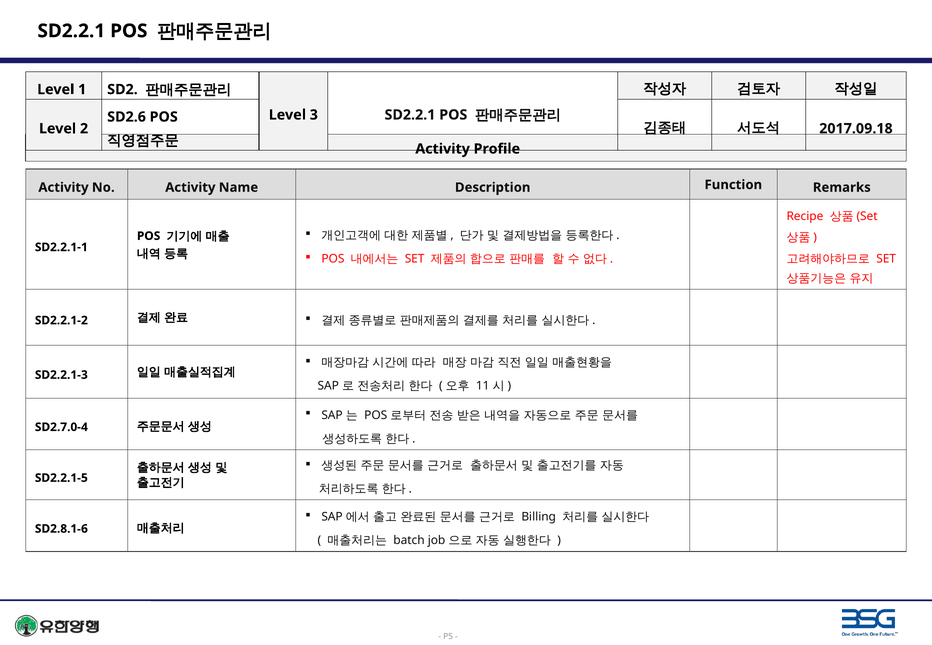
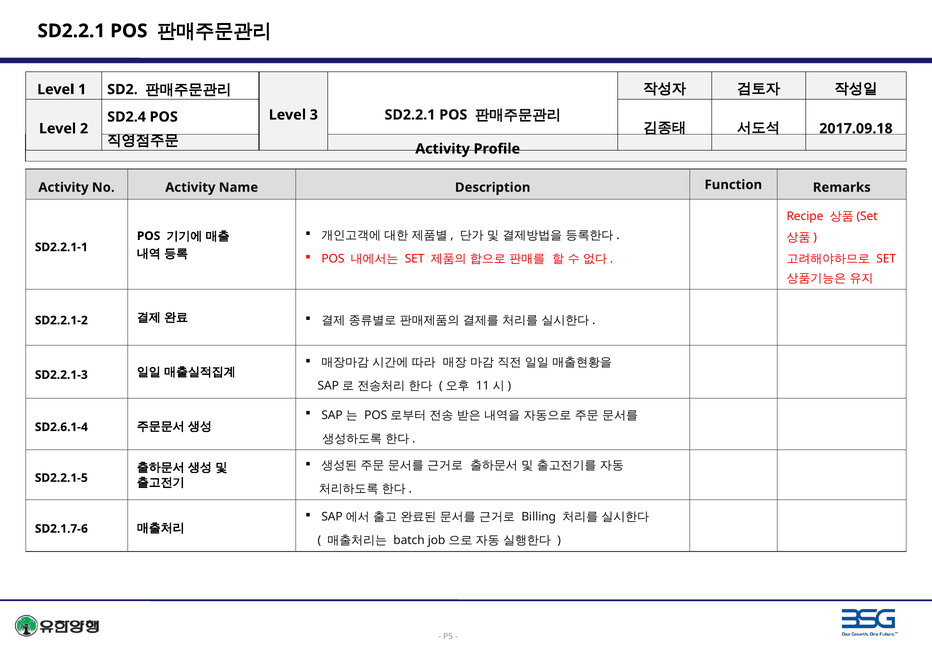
SD2.6: SD2.6 -> SD2.4
SD2.7.0-4: SD2.7.0-4 -> SD2.6.1-4
SD2.8.1-6: SD2.8.1-6 -> SD2.1.7-6
